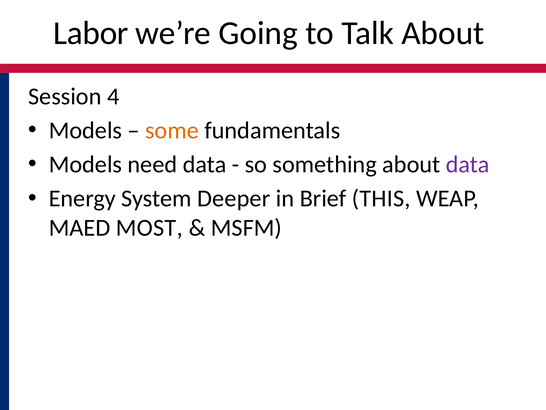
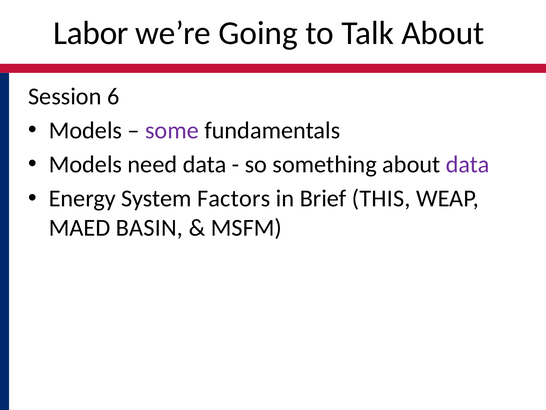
4: 4 -> 6
some colour: orange -> purple
Deeper: Deeper -> Factors
MOST: MOST -> BASIN
